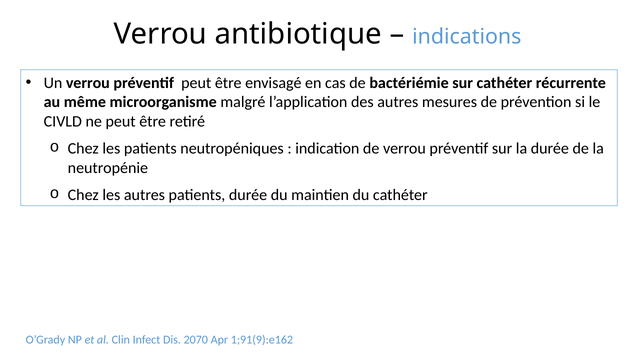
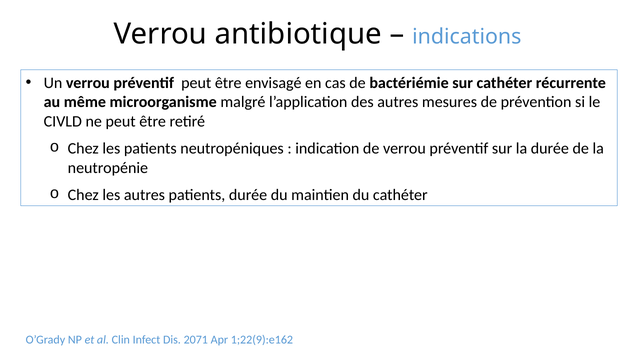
2070: 2070 -> 2071
1;91(9):e162: 1;91(9):e162 -> 1;22(9):e162
